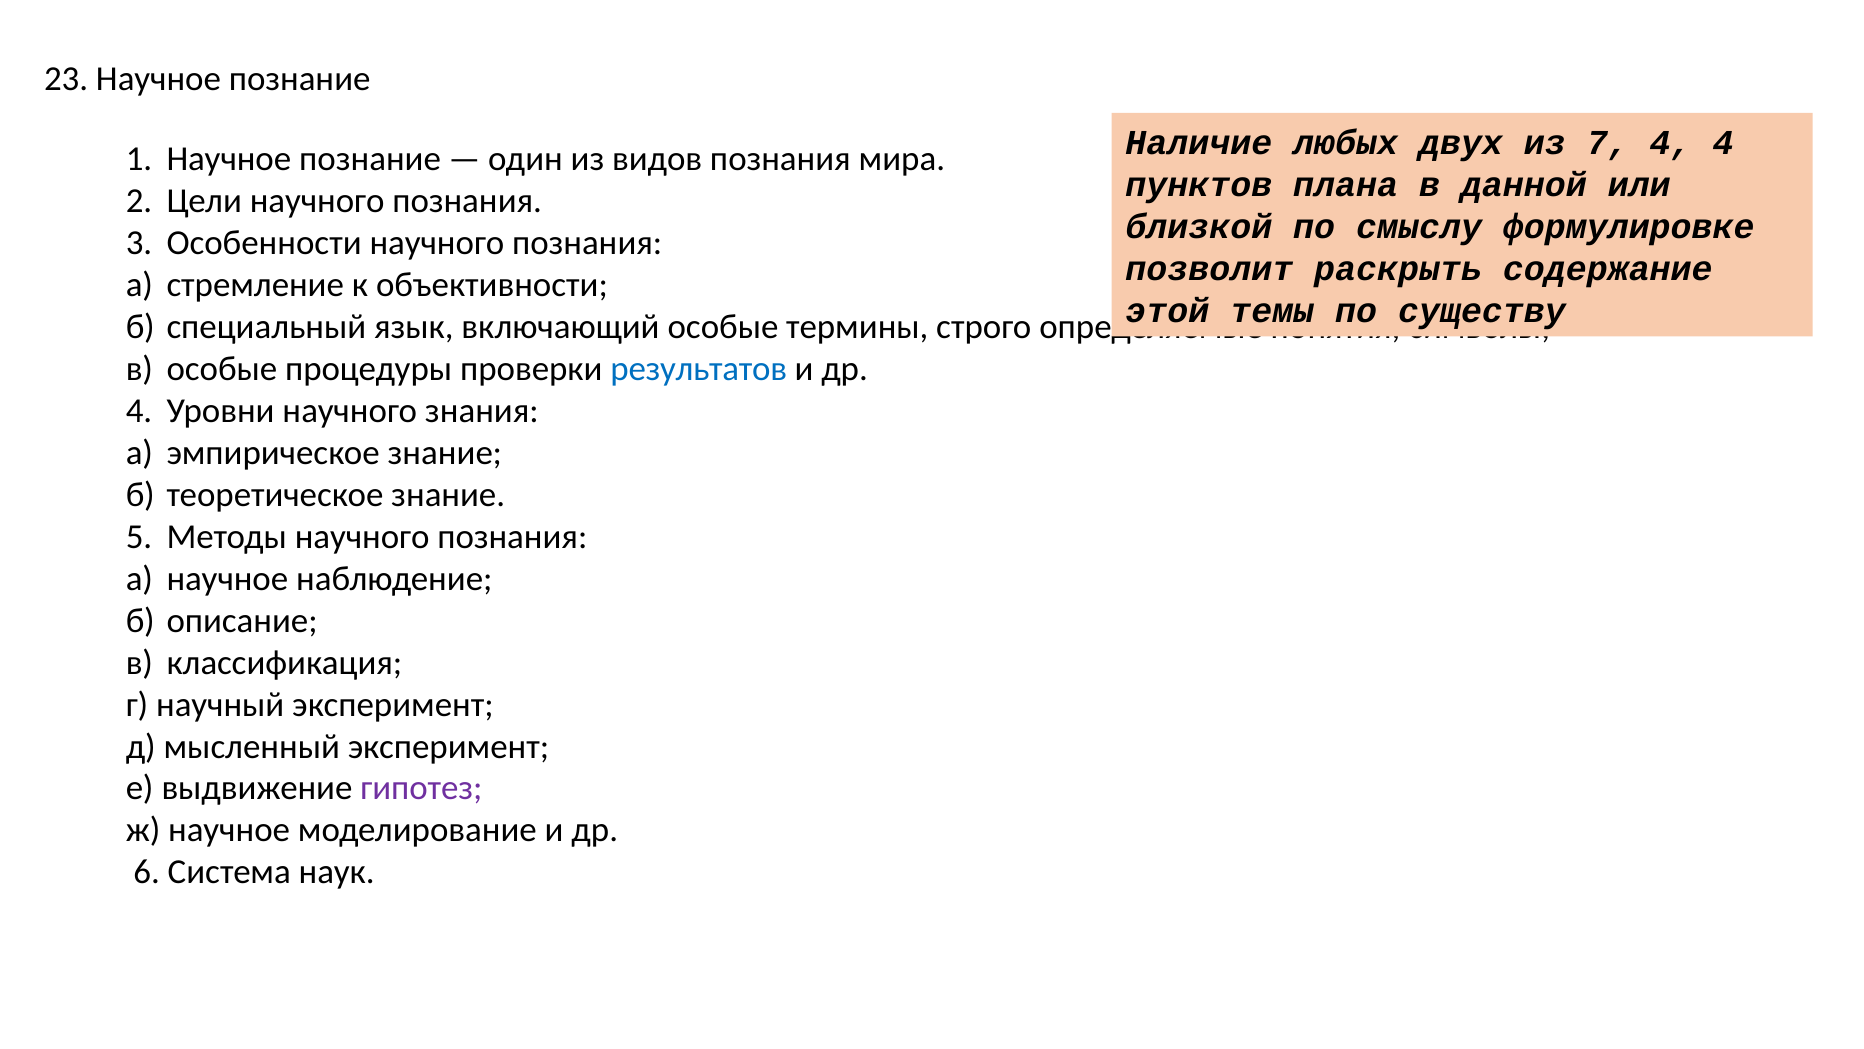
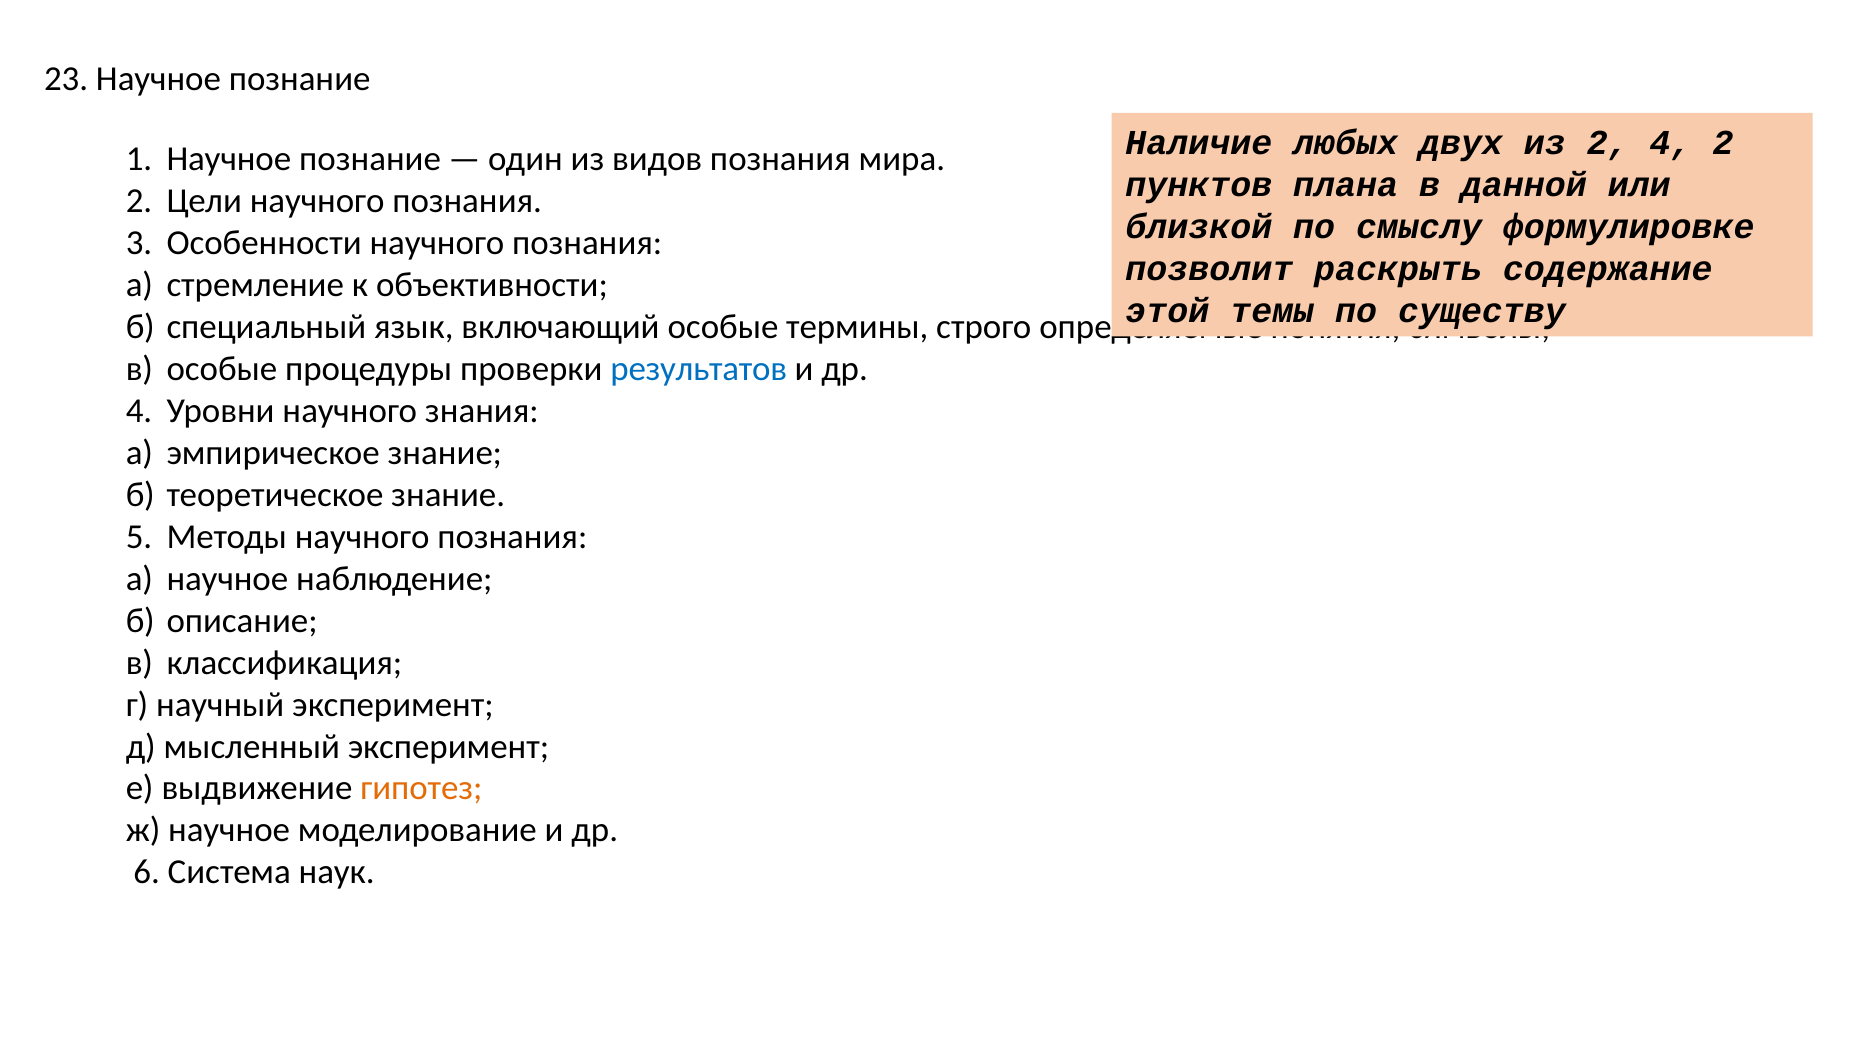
из 7: 7 -> 2
4 4: 4 -> 2
гипотез colour: purple -> orange
